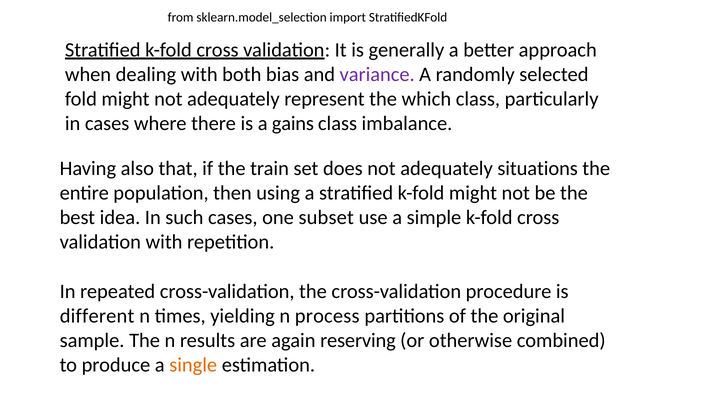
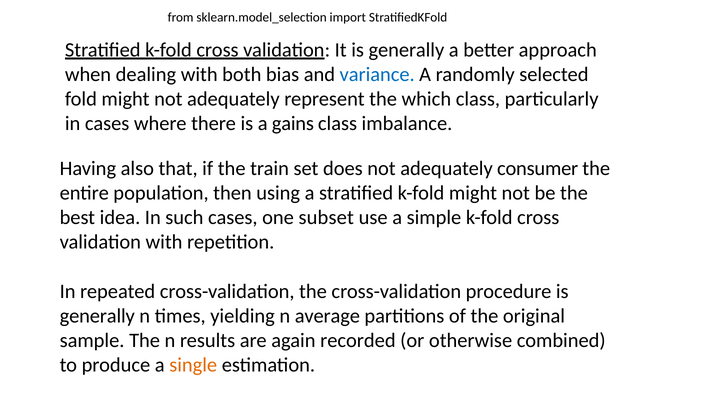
variance colour: purple -> blue
situations: situations -> consumer
different at (97, 316): different -> generally
process: process -> average
reserving: reserving -> recorded
